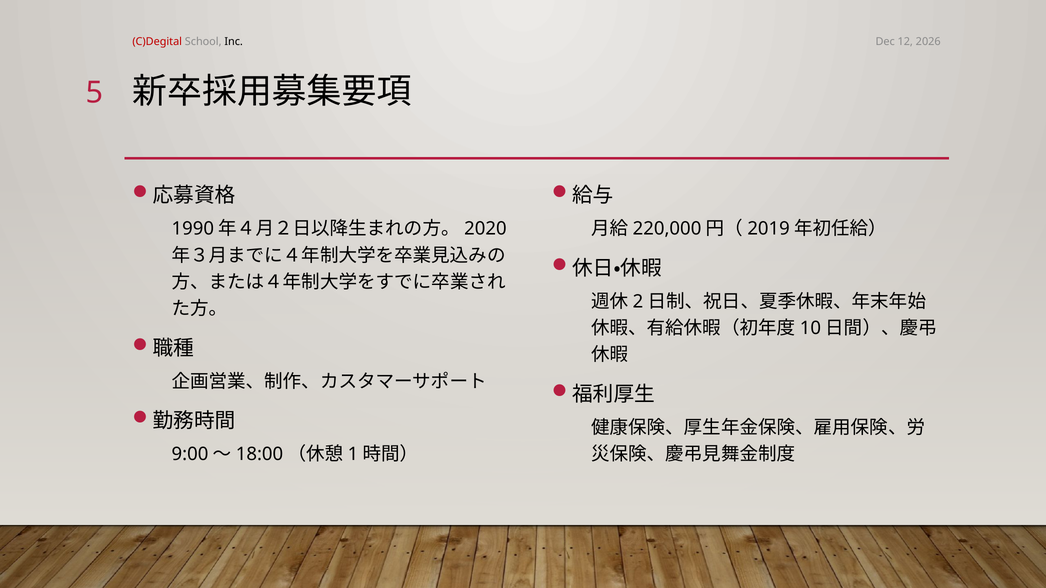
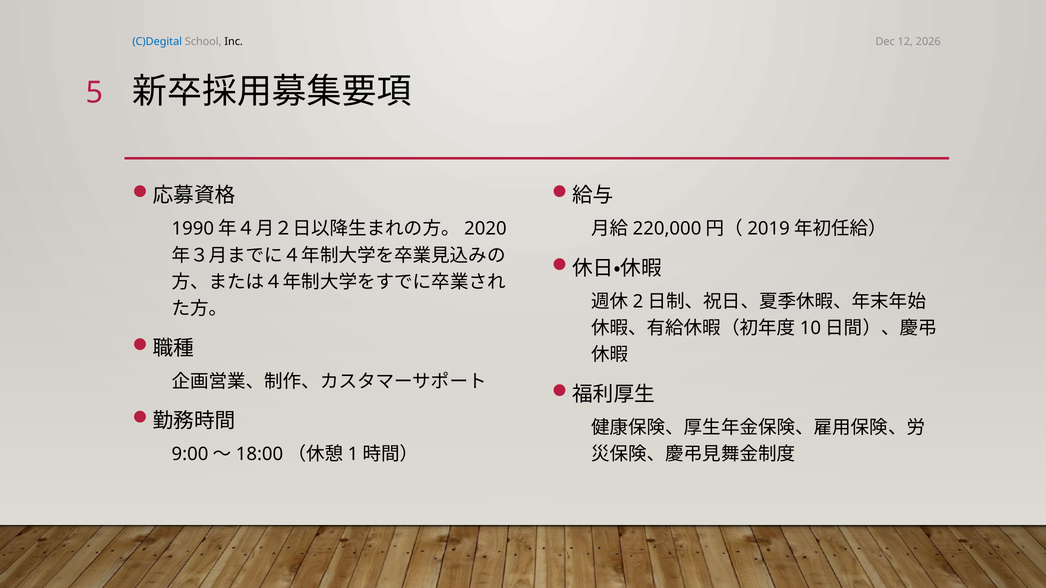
C)Degital colour: red -> blue
